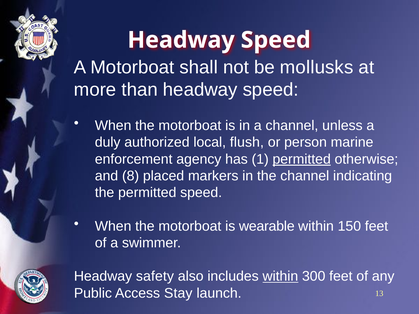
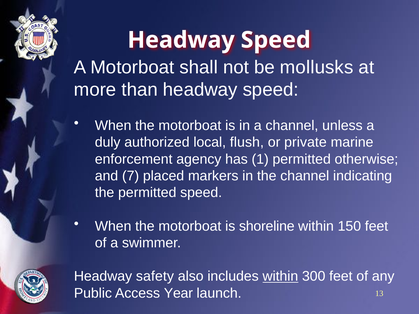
person: person -> private
permitted at (302, 159) underline: present -> none
8: 8 -> 7
wearable: wearable -> shoreline
Stay: Stay -> Year
